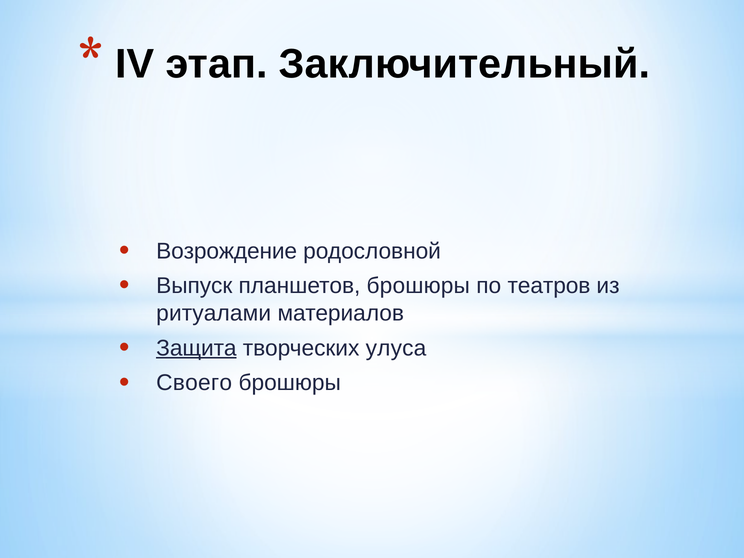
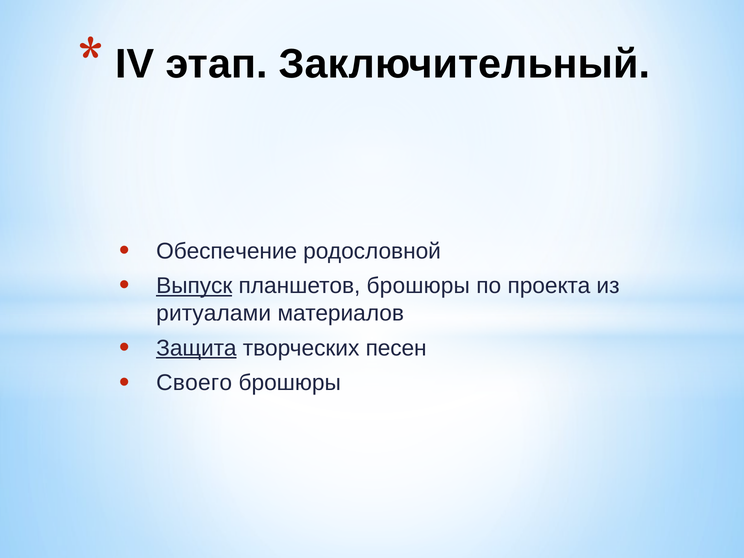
Возрождение: Возрождение -> Обеспечение
Выпуск underline: none -> present
театров: театров -> проекта
улуса: улуса -> песен
